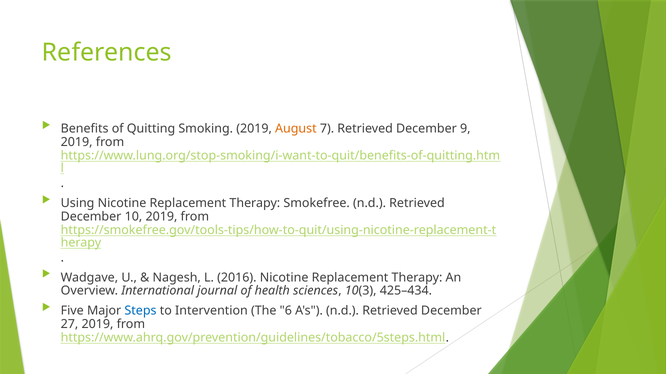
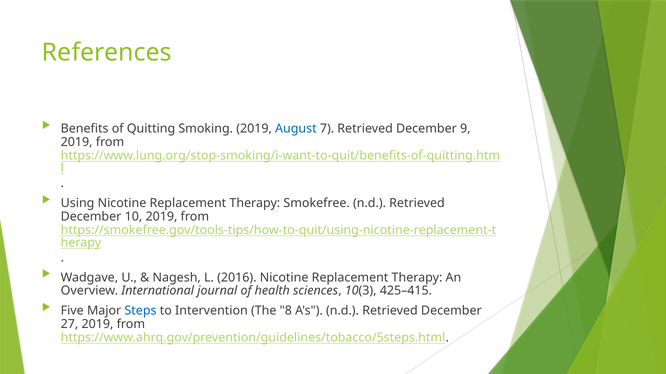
August colour: orange -> blue
425–434: 425–434 -> 425–415
6: 6 -> 8
